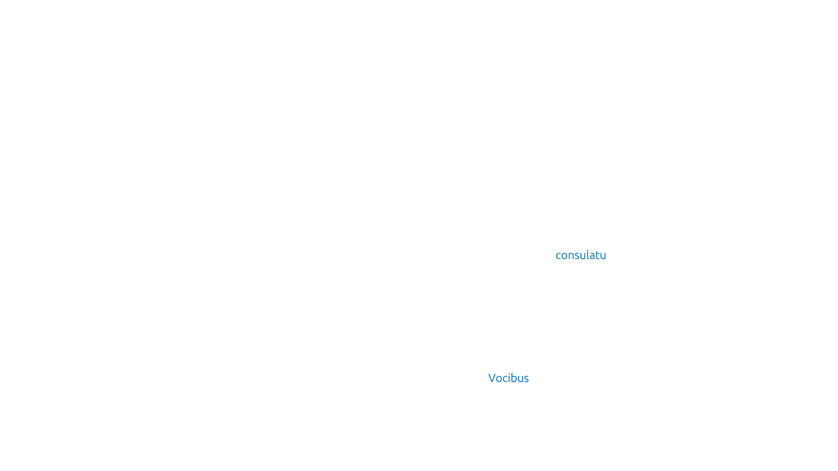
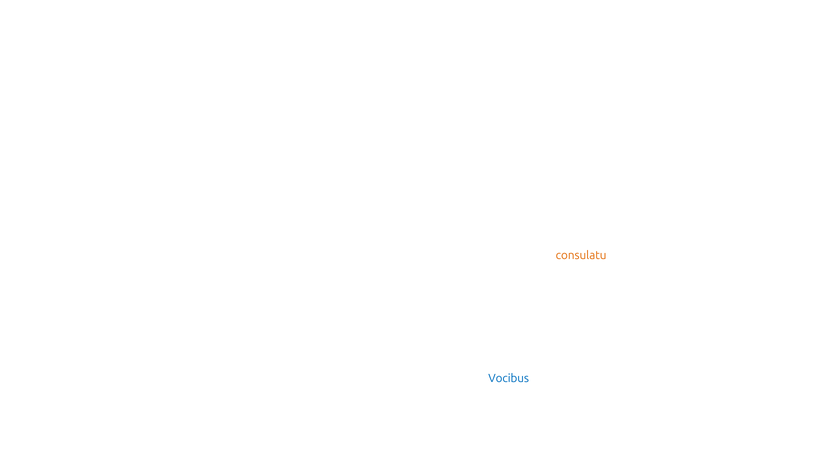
consulatu colour: blue -> orange
